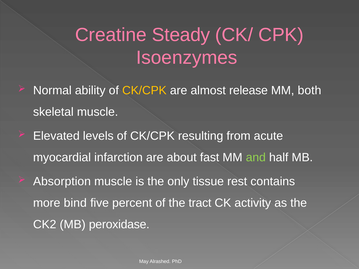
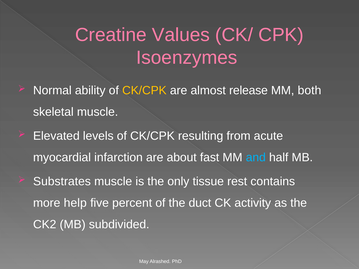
Steady: Steady -> Values
and colour: light green -> light blue
Absorption: Absorption -> Substrates
bind: bind -> help
tract: tract -> duct
peroxidase: peroxidase -> subdivided
